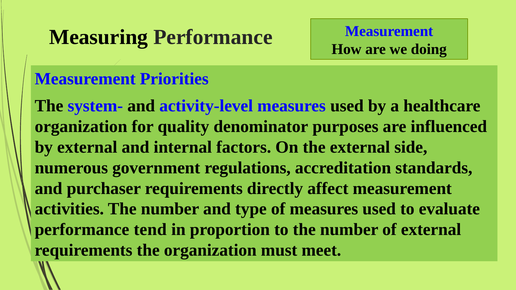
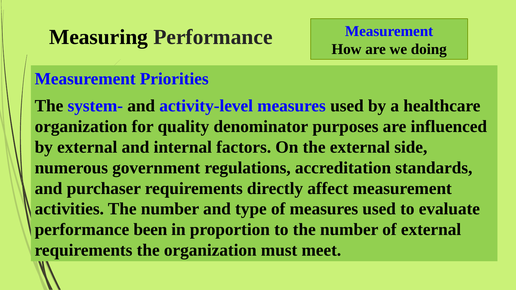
tend: tend -> been
